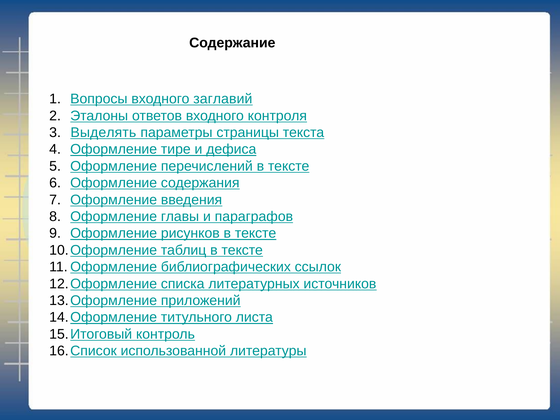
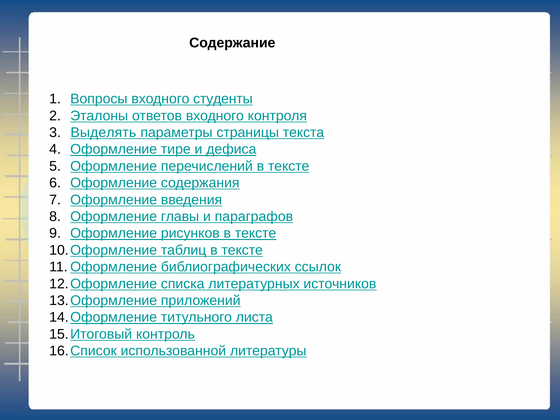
заглавий: заглавий -> студенты
